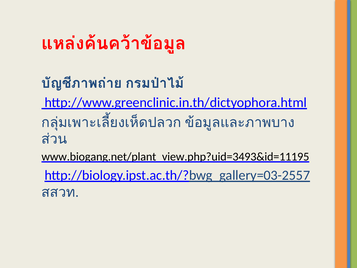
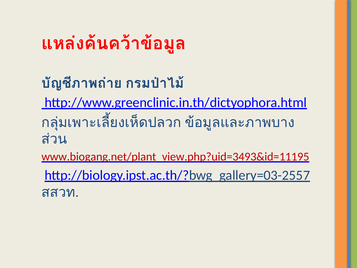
www.biogang.net/plant_view.php?uid=3493&id=11195 colour: black -> red
